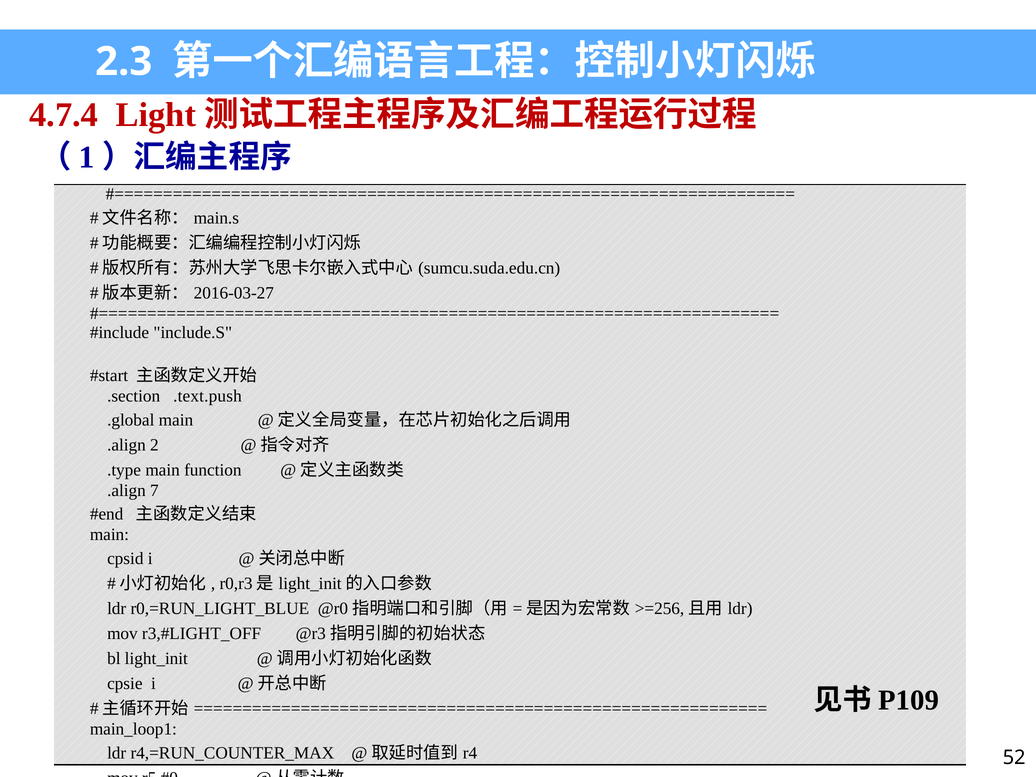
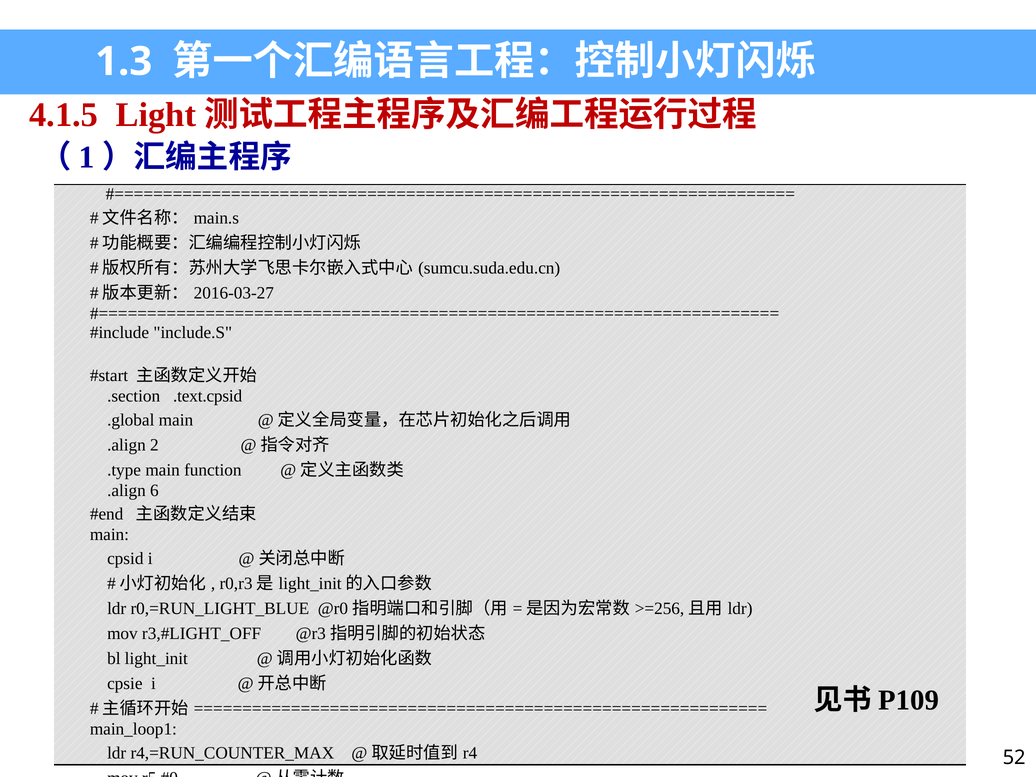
2.3: 2.3 -> 1.3
4.7.4: 4.7.4 -> 4.1.5
.text.push: .text.push -> .text.cpsid
7: 7 -> 6
